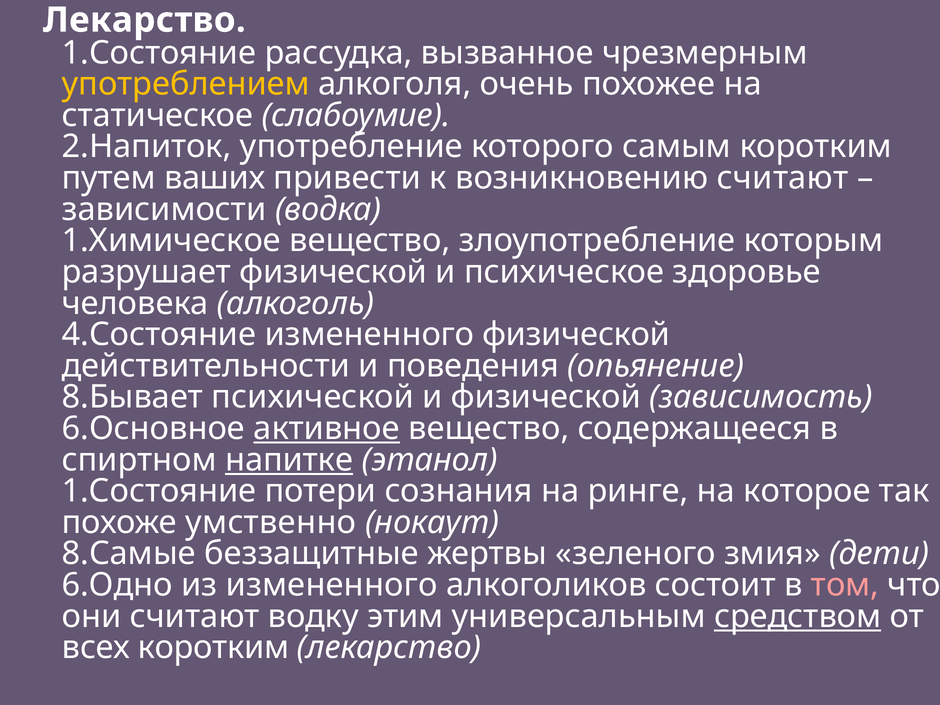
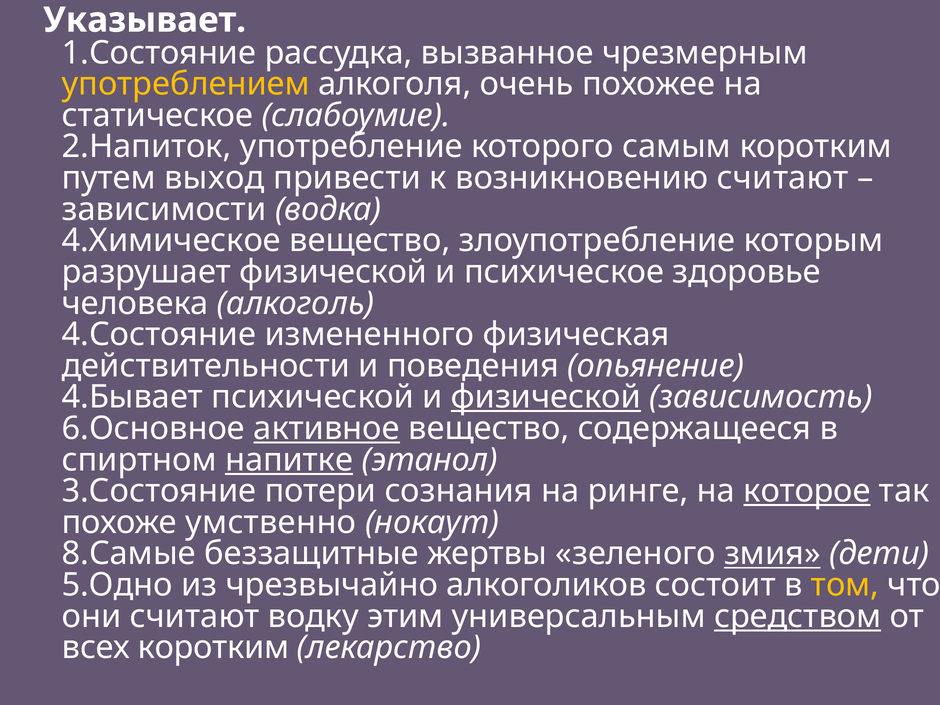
Лекарство at (144, 20): Лекарство -> Указывает
ваших: ваших -> выход
1.Химическое: 1.Химическое -> 4.Химическое
измененного физической: физической -> физическая
8.Бывает: 8.Бывает -> 4.Бывает
физической at (546, 397) underline: none -> present
1.Состояние at (159, 491): 1.Состояние -> 3.Состояние
которое underline: none -> present
змия underline: none -> present
6.Одно: 6.Одно -> 5.Одно
из измененного: измененного -> чрезвычайно
том colour: pink -> yellow
